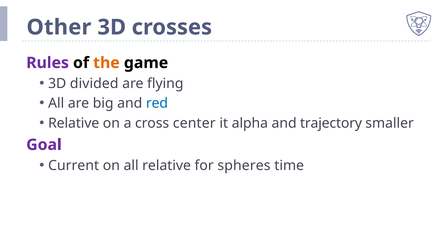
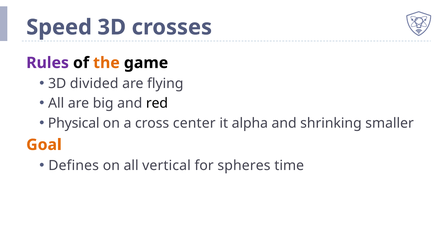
Other: Other -> Speed
red colour: blue -> black
Relative at (74, 123): Relative -> Physical
trajectory: trajectory -> shrinking
Goal colour: purple -> orange
Current: Current -> Defines
all relative: relative -> vertical
